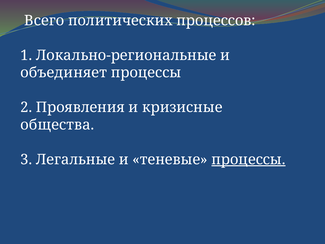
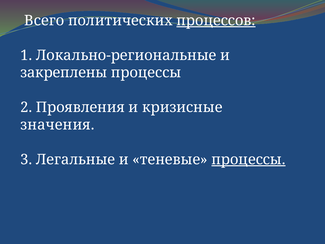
процессов underline: none -> present
объединяет: объединяет -> закреплены
общества: общества -> значения
